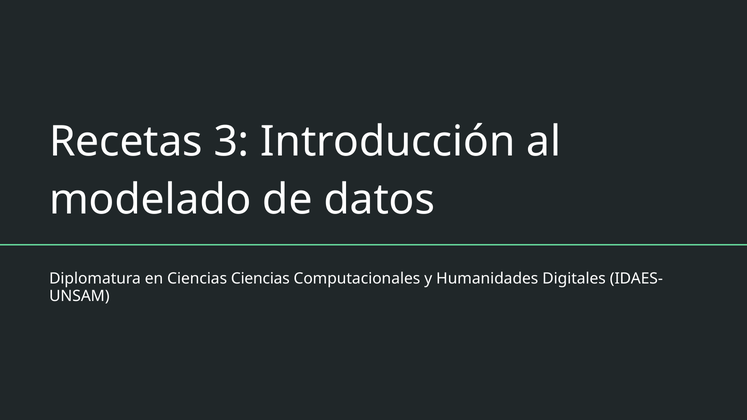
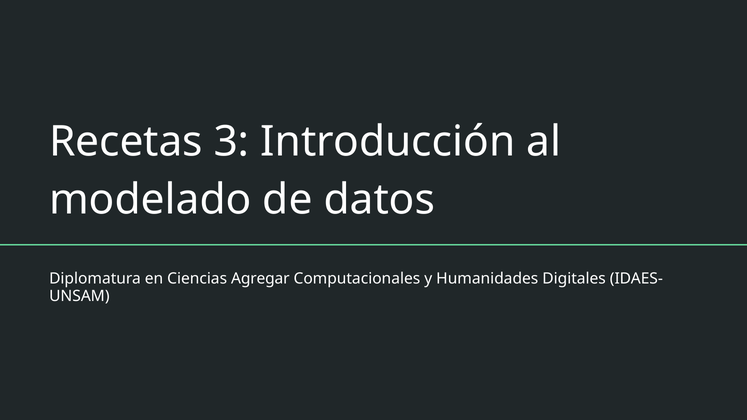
Ciencias Ciencias: Ciencias -> Agregar
